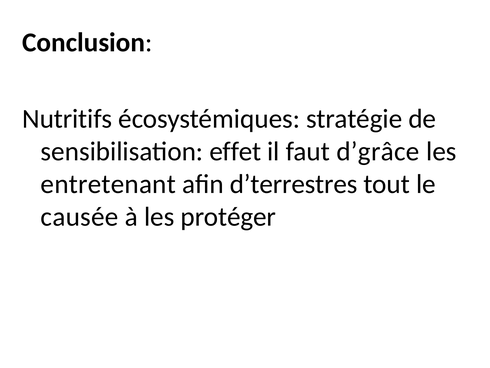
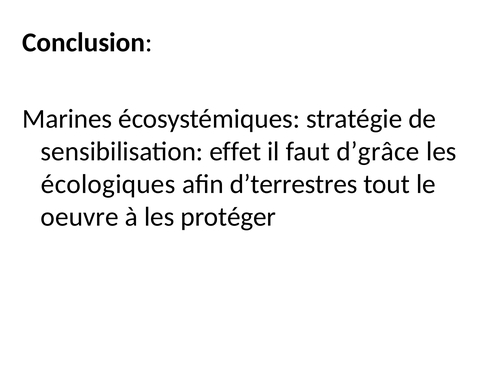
Nutritifs: Nutritifs -> Marines
entretenant: entretenant -> écologiques
causée: causée -> oeuvre
